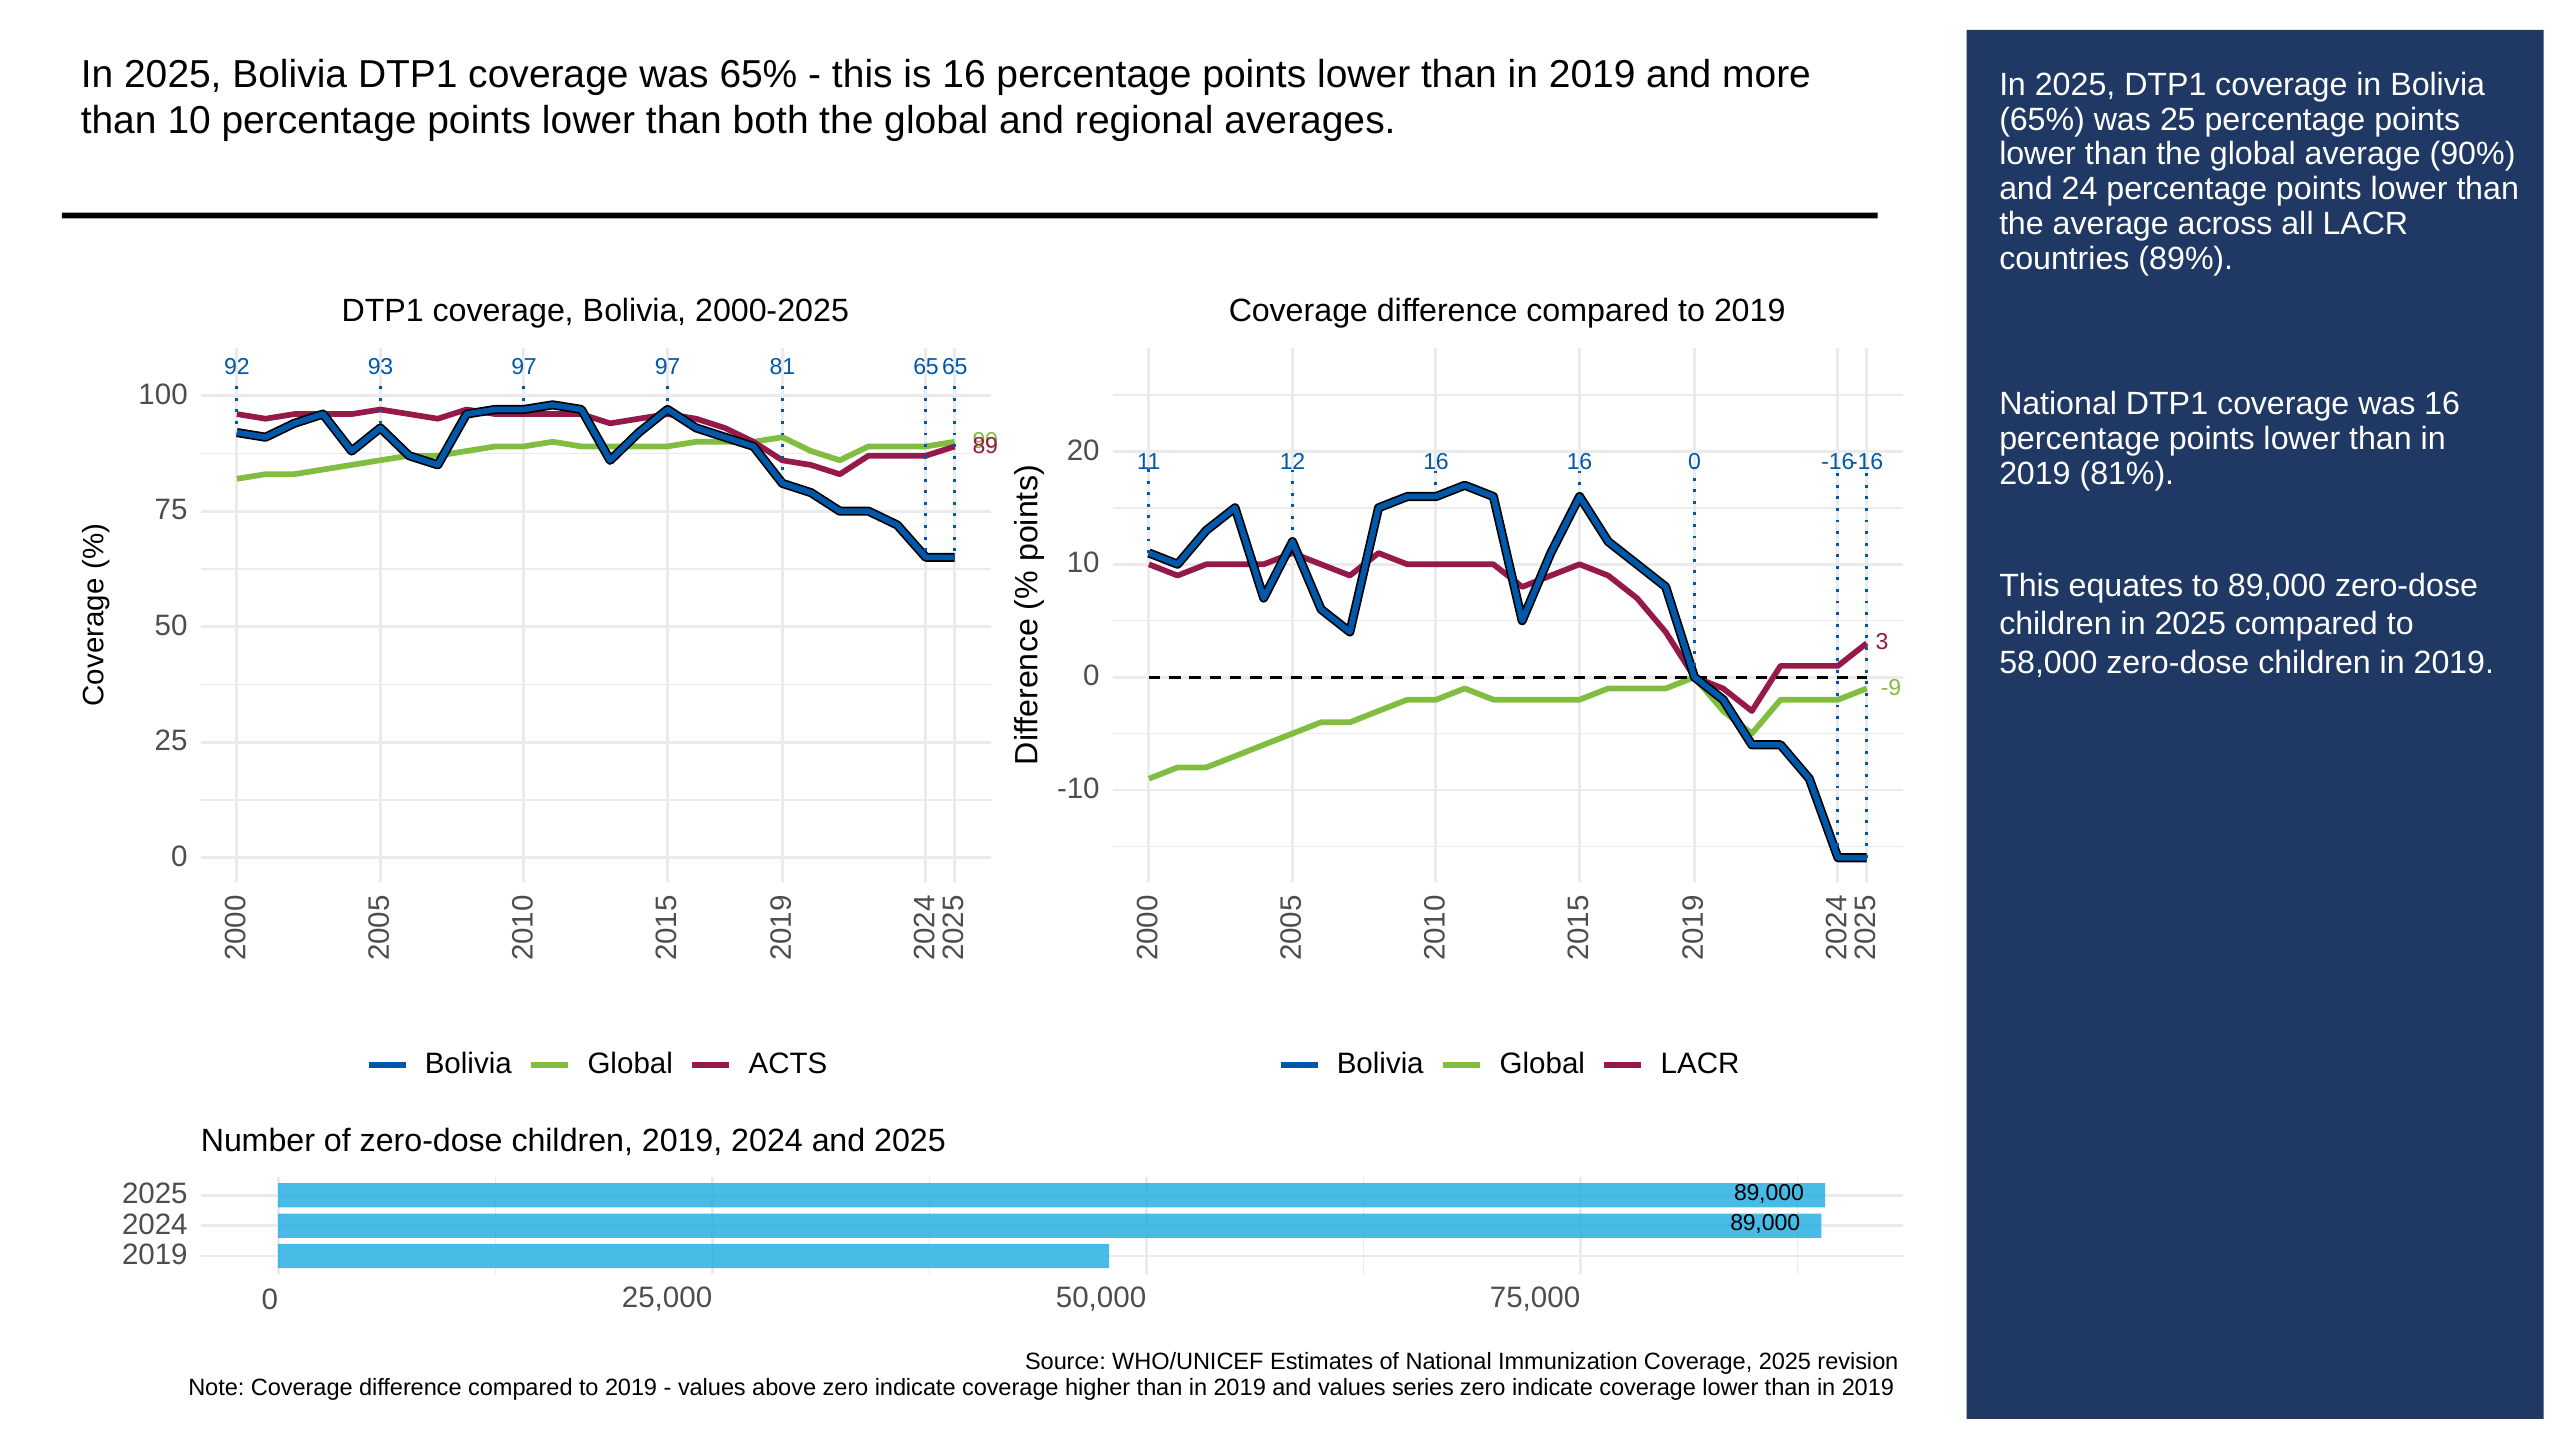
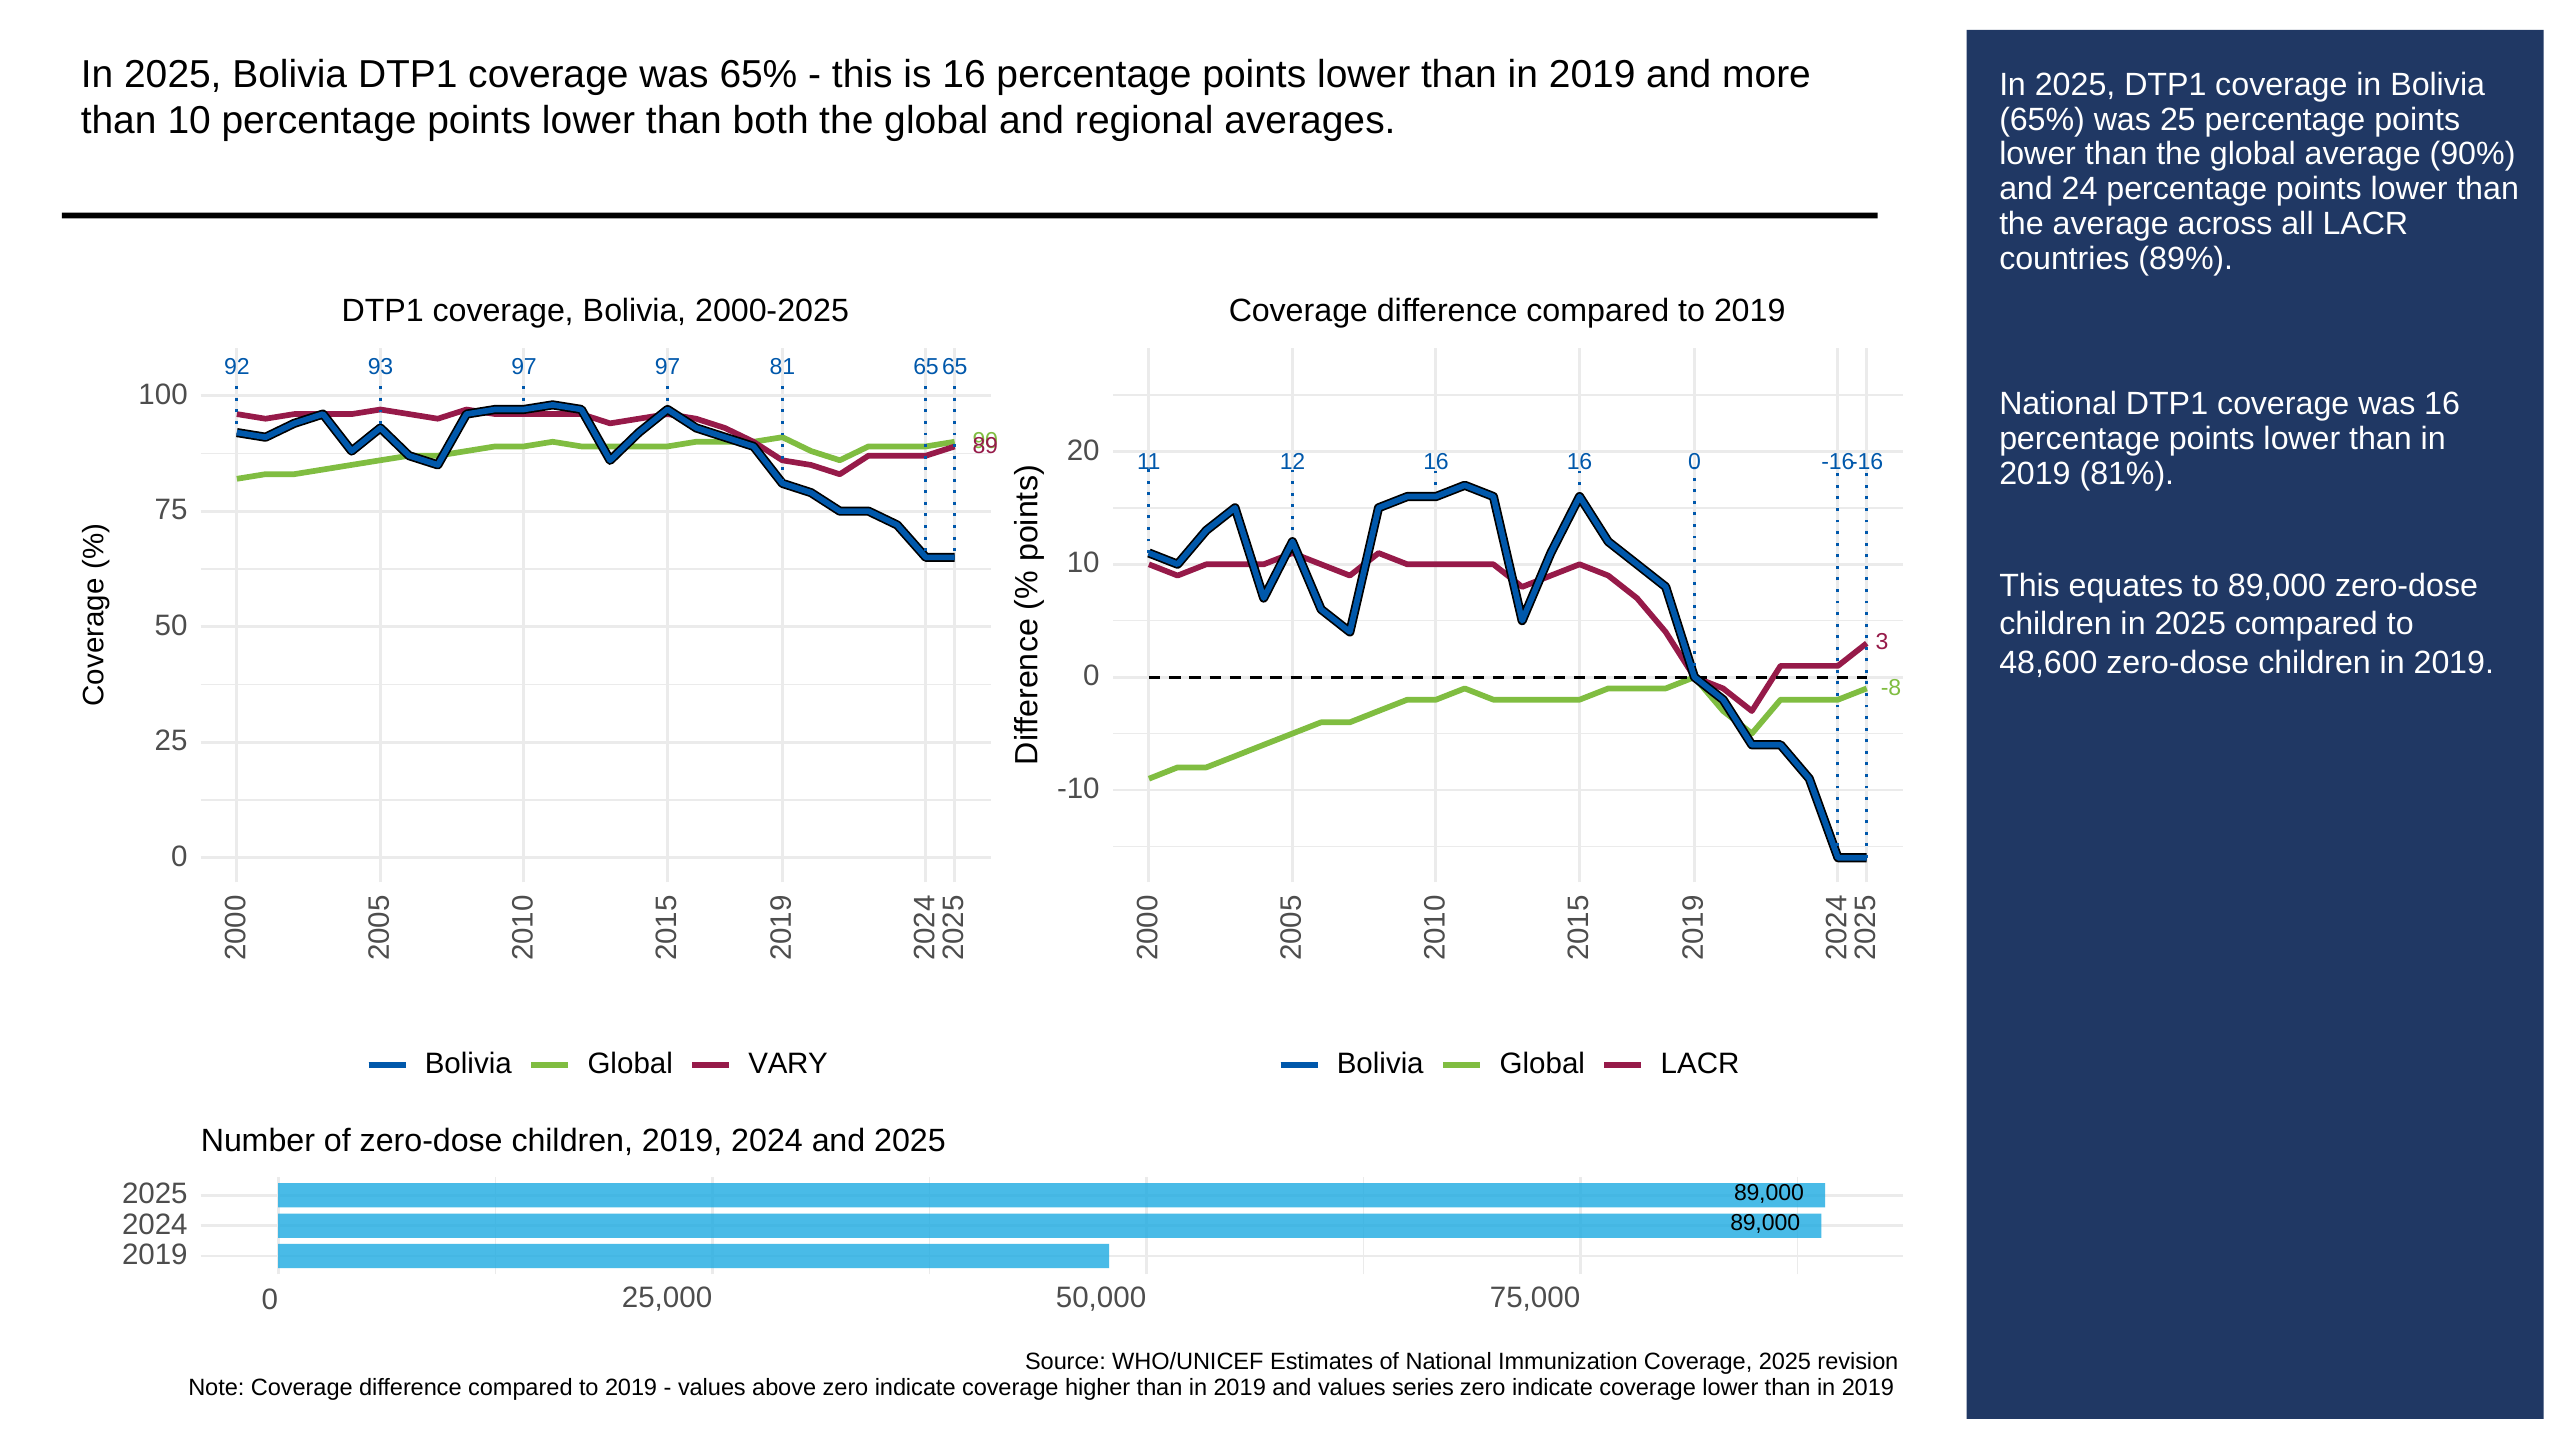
58,000: 58,000 -> 48,600
-9: -9 -> -8
ACTS: ACTS -> VARY
